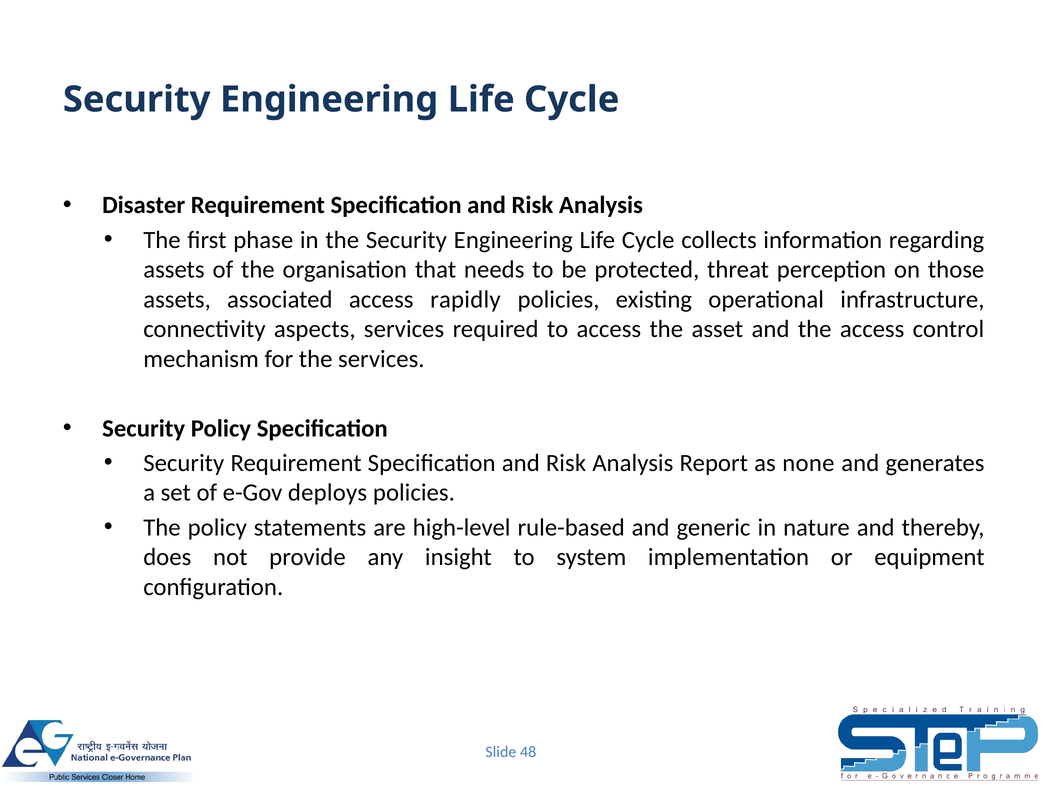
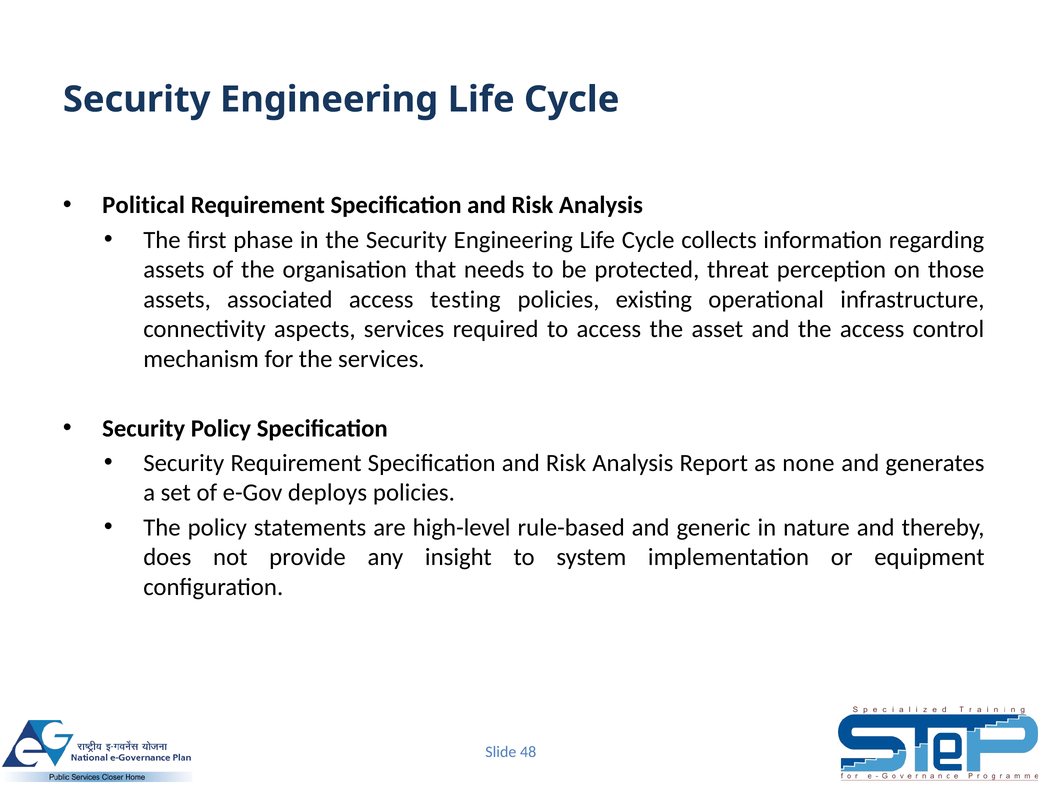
Disaster: Disaster -> Political
rapidly: rapidly -> testing
